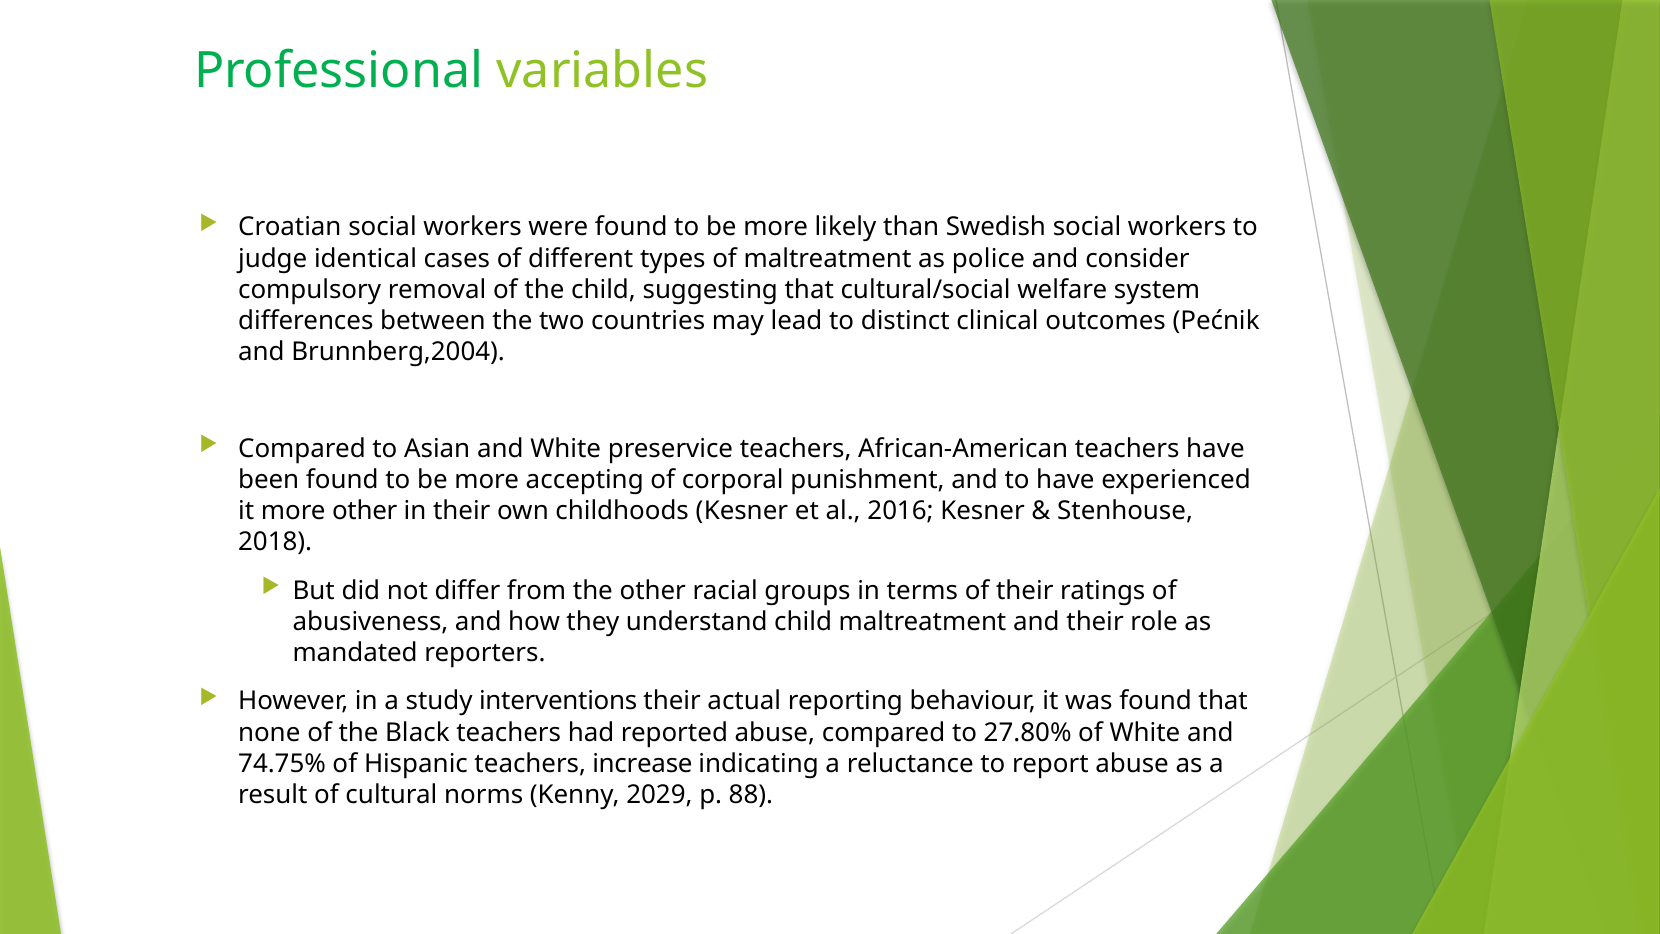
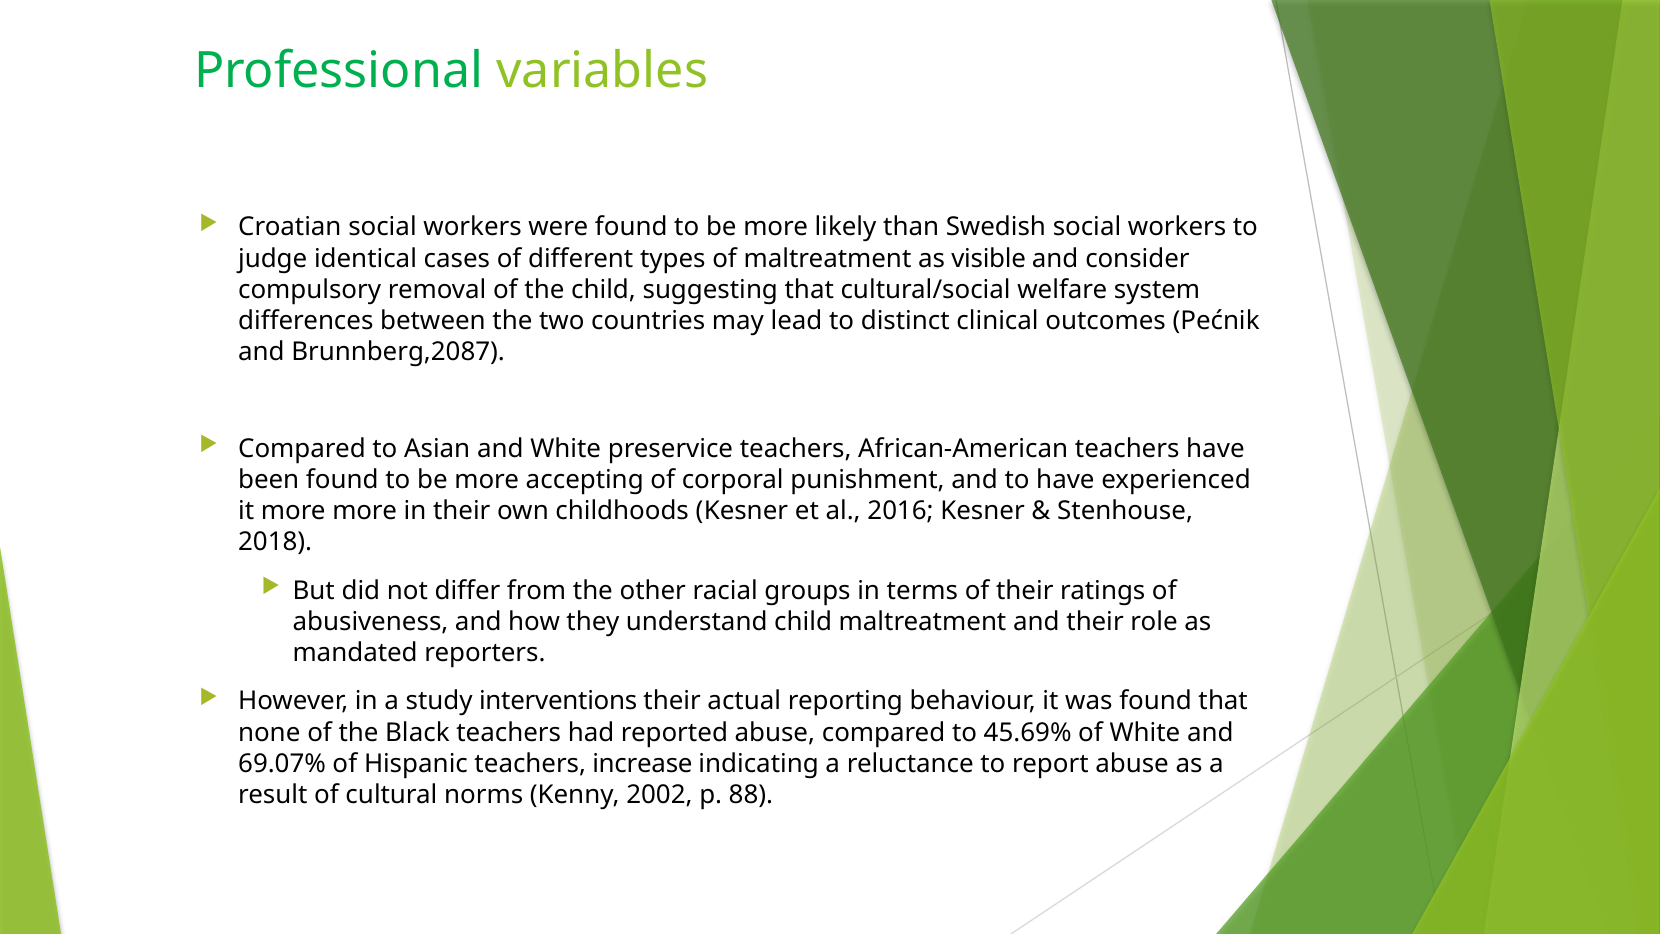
police: police -> visible
Brunnberg,2004: Brunnberg,2004 -> Brunnberg,2087
more other: other -> more
27.80%: 27.80% -> 45.69%
74.75%: 74.75% -> 69.07%
2029: 2029 -> 2002
